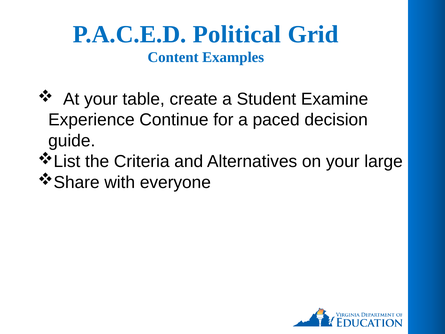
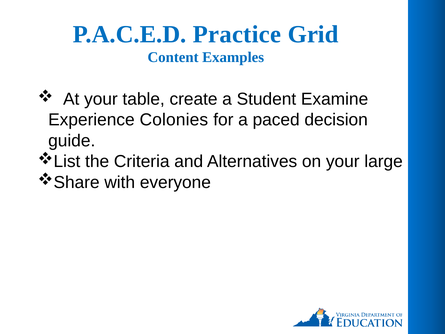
Political: Political -> Practice
Continue: Continue -> Colonies
